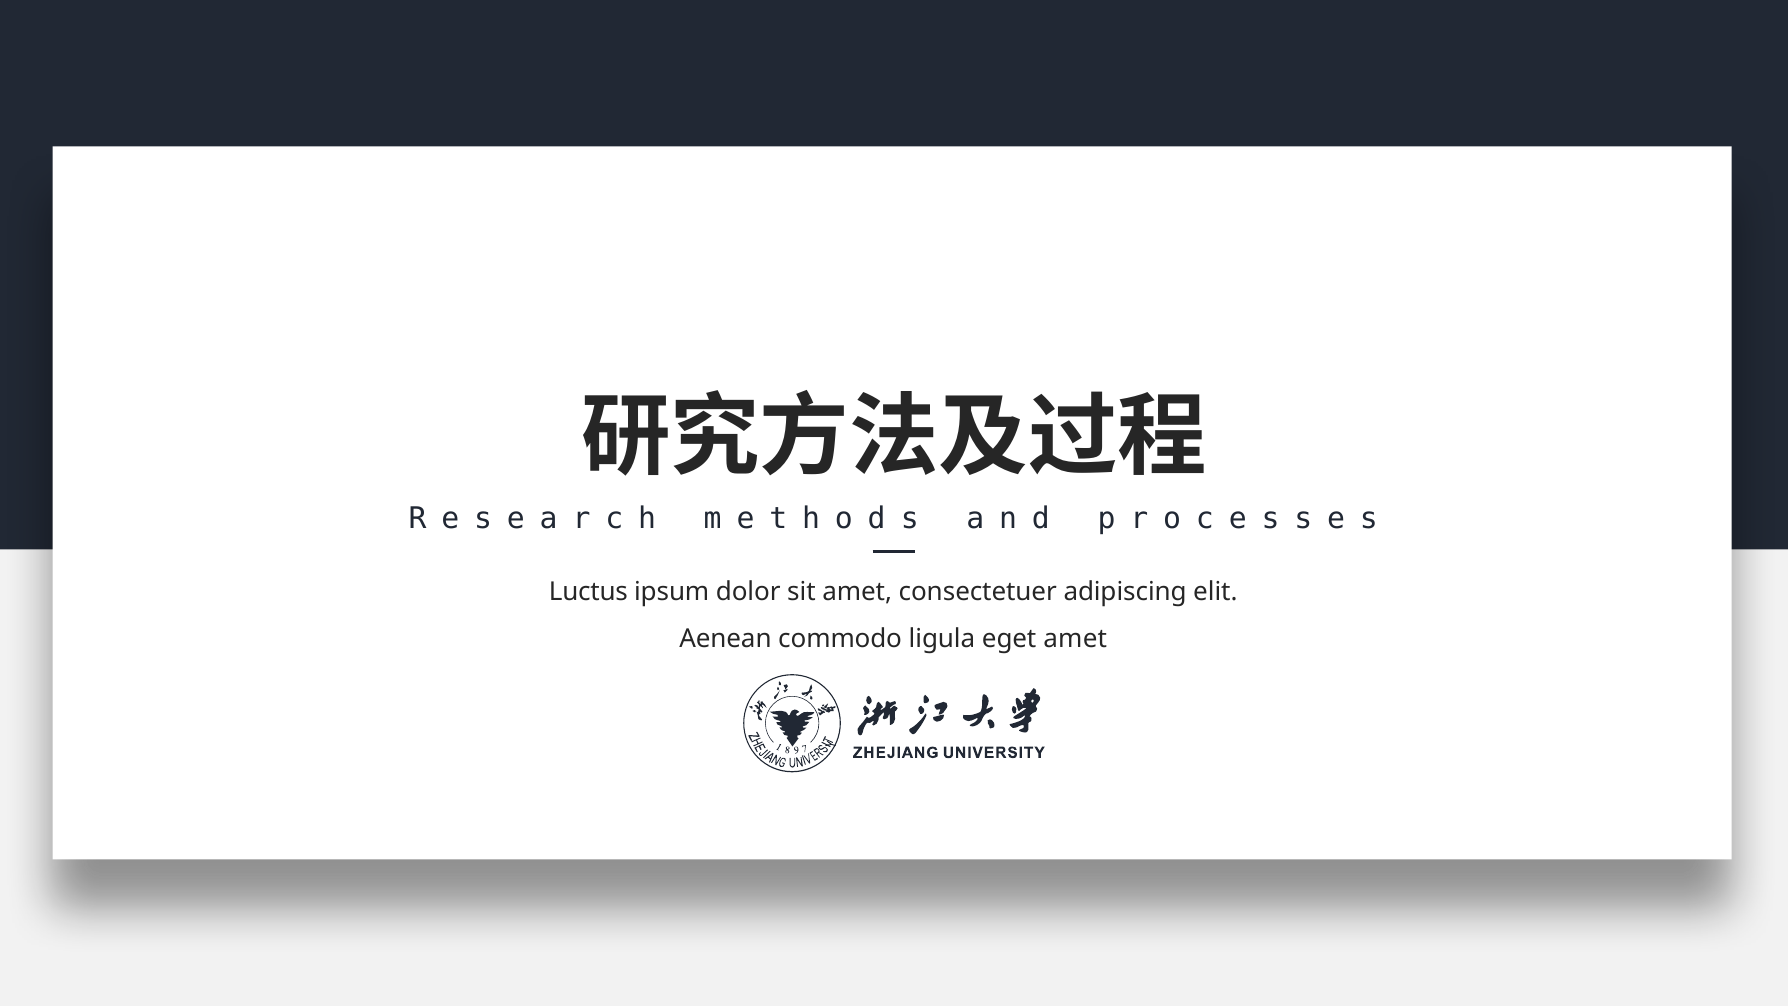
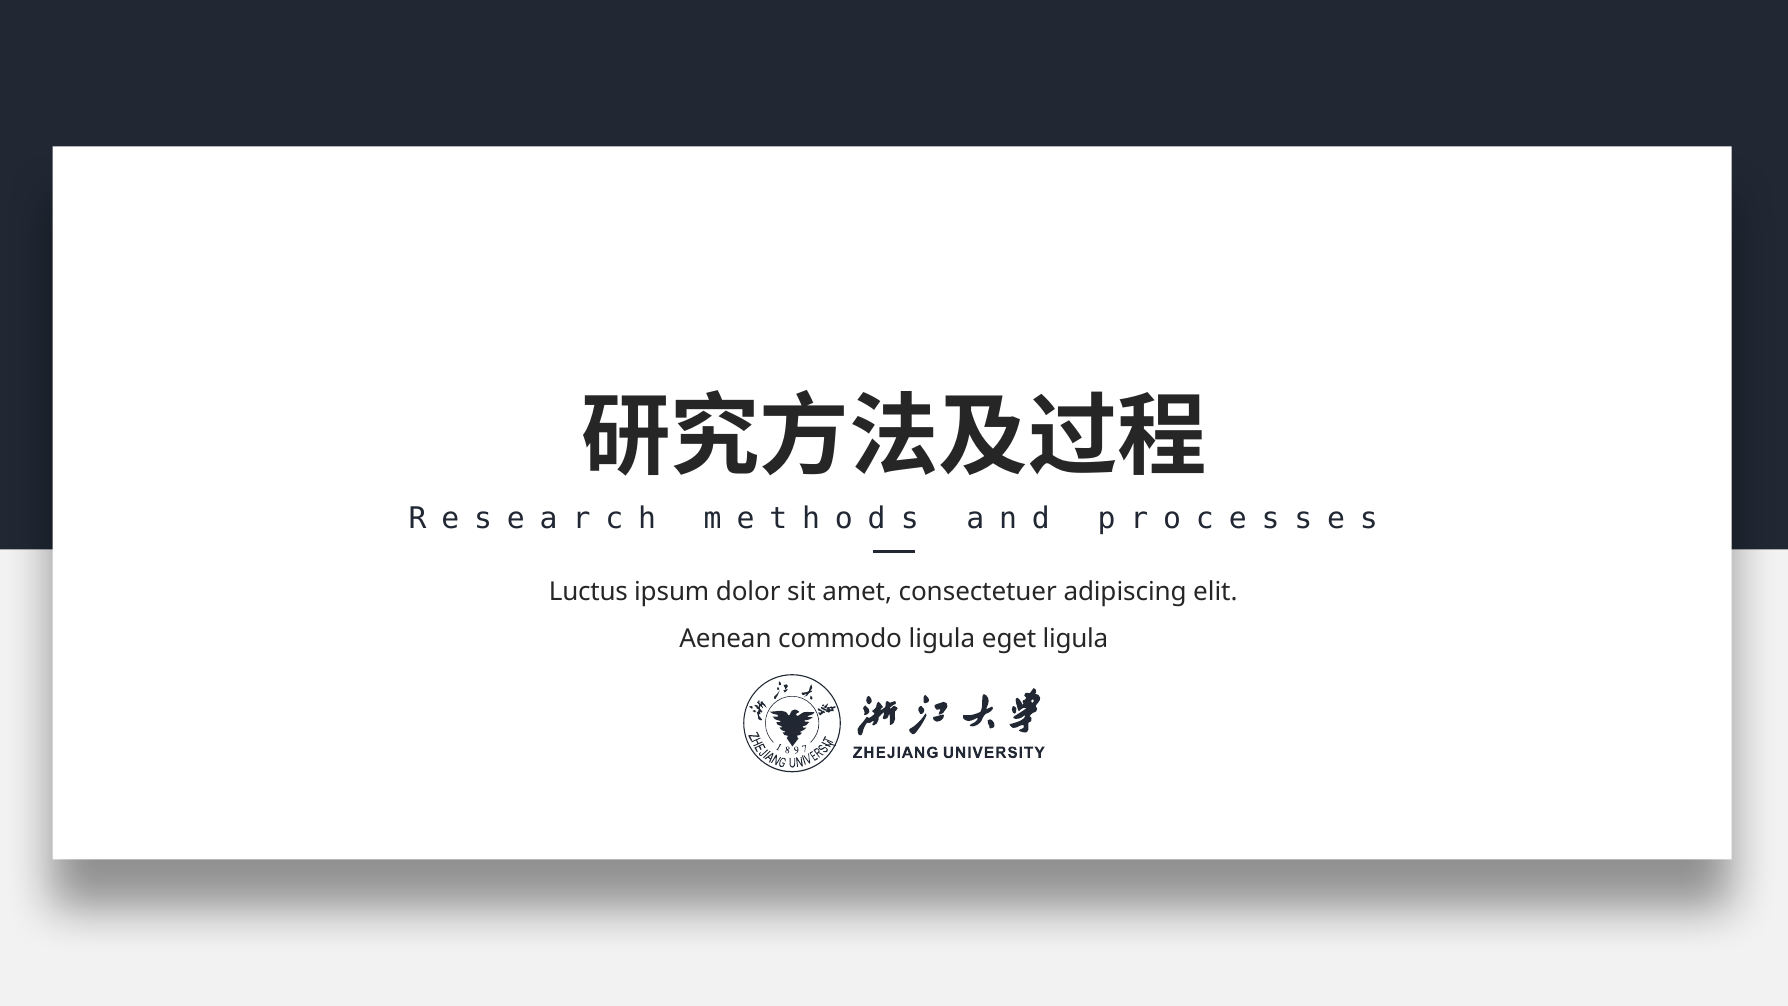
eget amet: amet -> ligula
